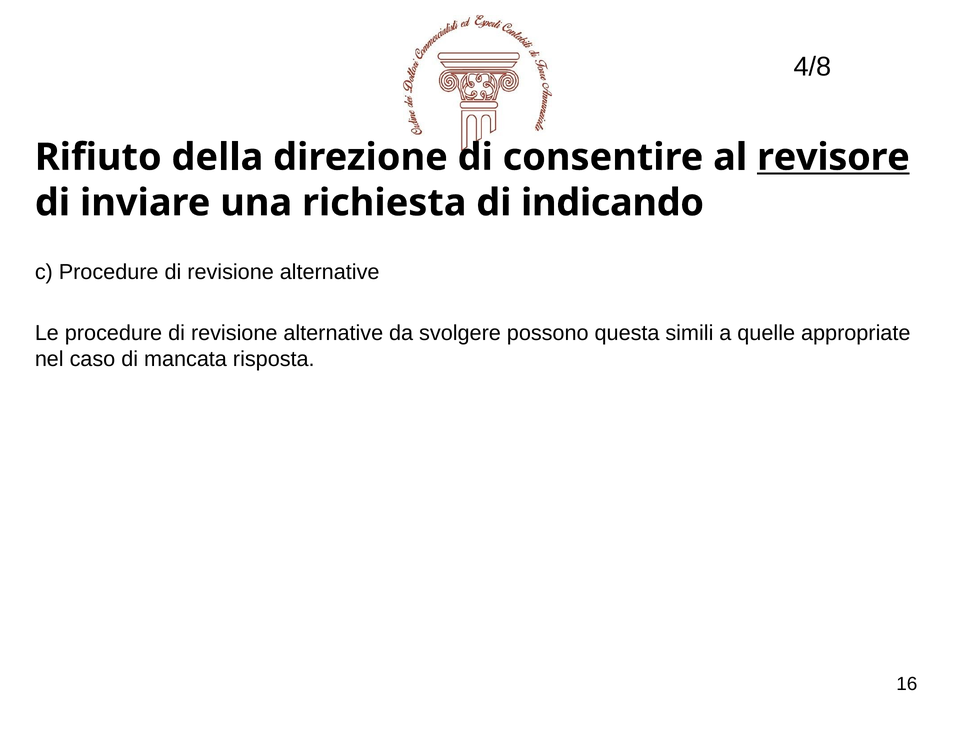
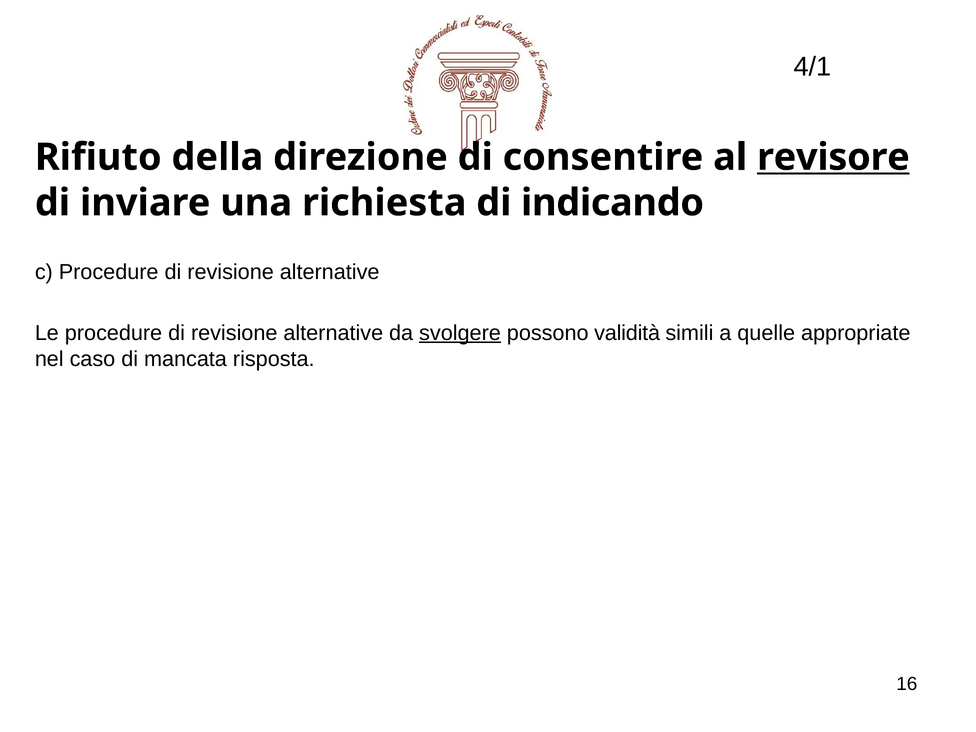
4/8: 4/8 -> 4/1
svolgere underline: none -> present
questa: questa -> validità
